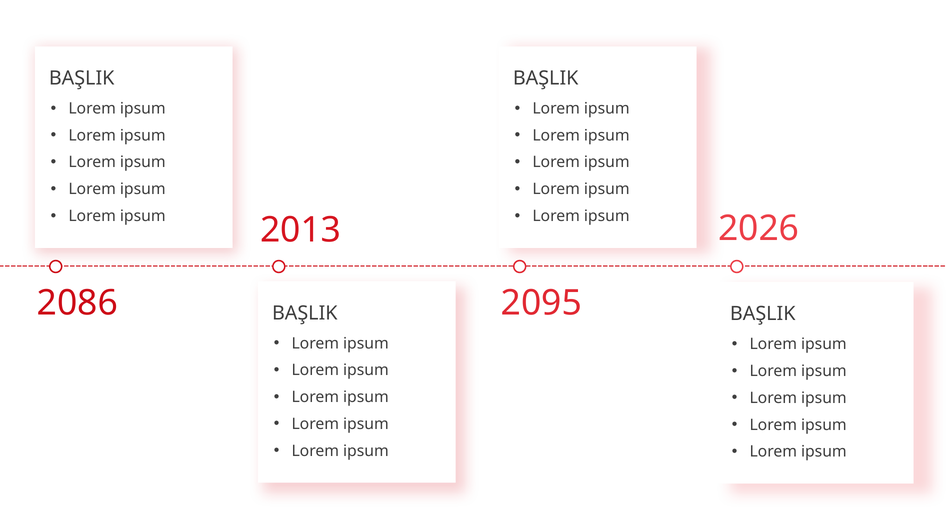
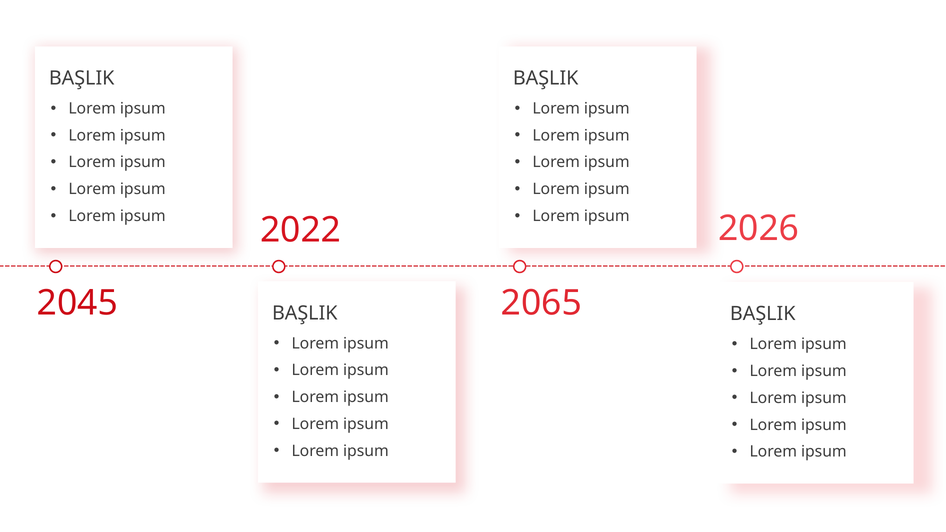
2013: 2013 -> 2022
2086: 2086 -> 2045
2095: 2095 -> 2065
